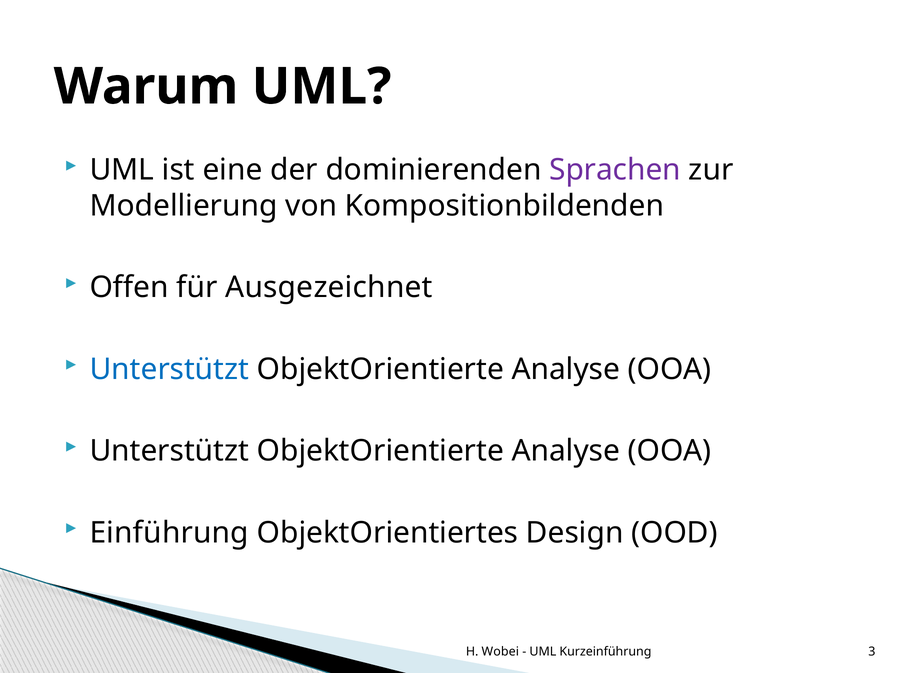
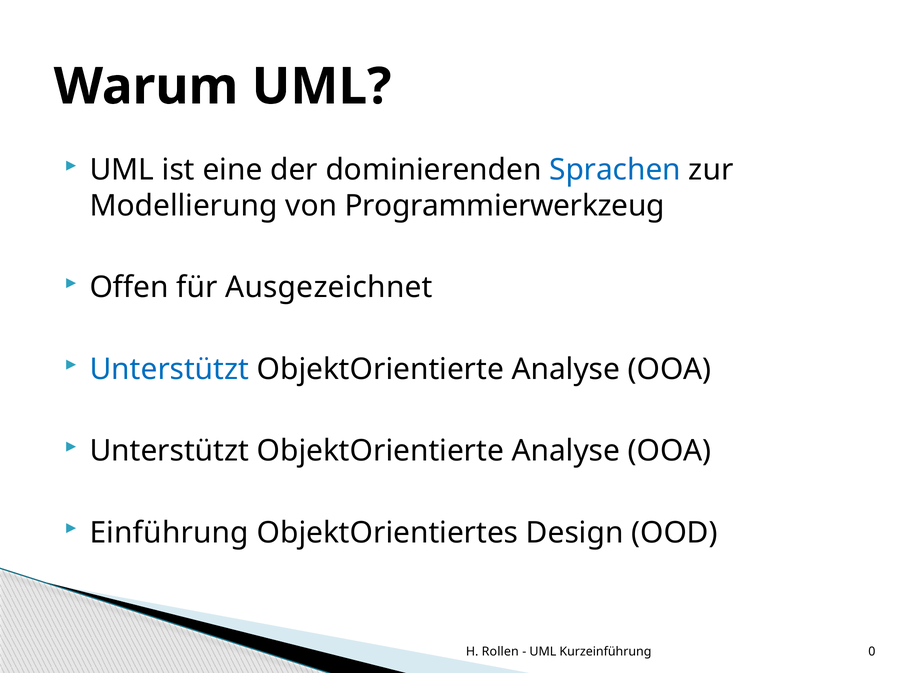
Sprachen colour: purple -> blue
Kompositionbildenden: Kompositionbildenden -> Programmierwerkzeug
Wobei: Wobei -> Rollen
3: 3 -> 0
